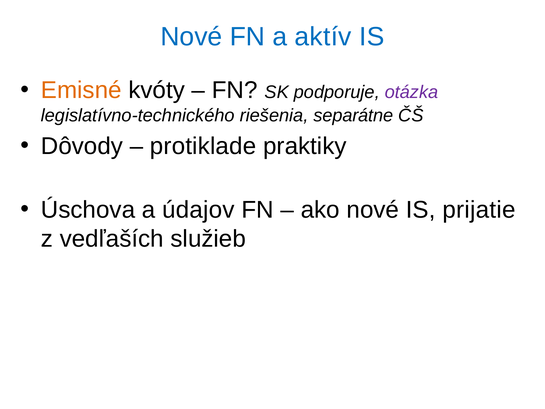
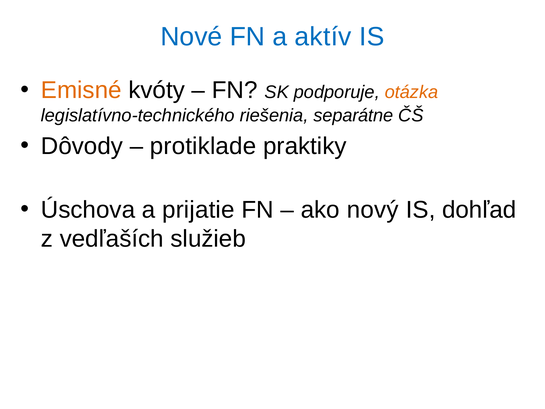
otázka colour: purple -> orange
údajov: údajov -> prijatie
ako nové: nové -> nový
prijatie: prijatie -> dohľad
